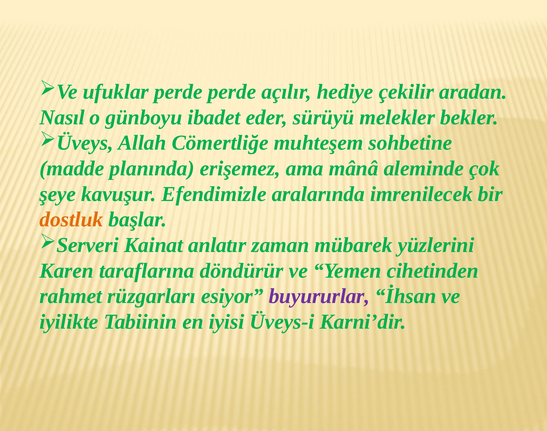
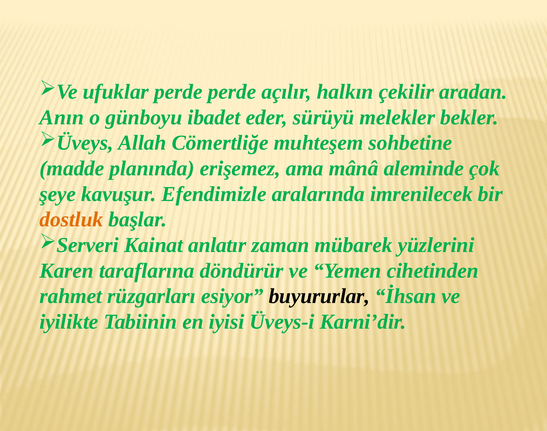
hediye: hediye -> halkın
Nasıl: Nasıl -> Anın
buyururlar colour: purple -> black
